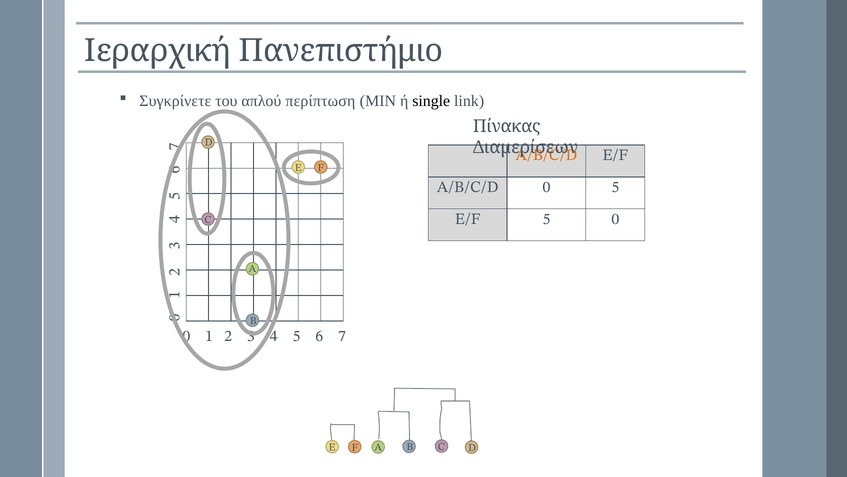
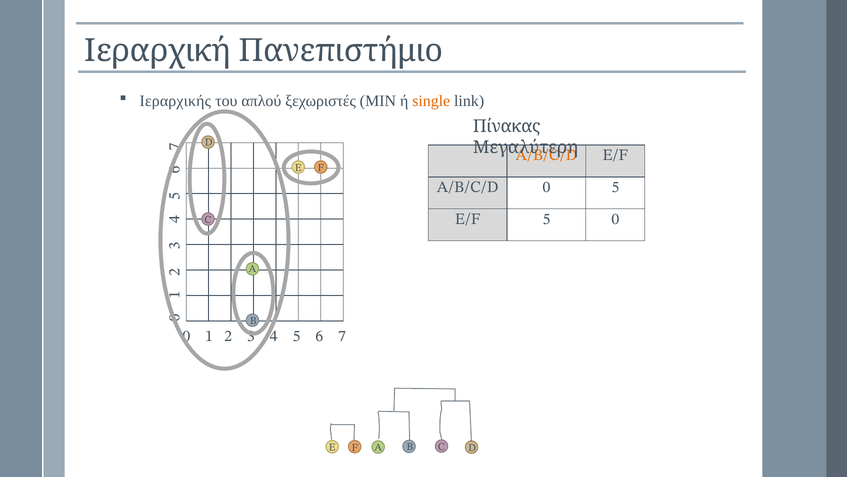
Συγκρίνετε: Συγκρίνετε -> Ιεραρχικής
περίπτωση: περίπτωση -> ξεχωριστές
single colour: black -> orange
Διαμερίσεων: Διαμερίσεων -> Μεγαλύτερη
